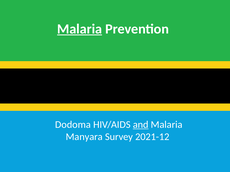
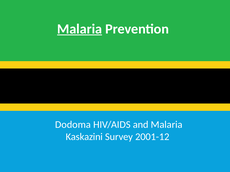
and underline: present -> none
Manyara: Manyara -> Kaskazini
2021-12: 2021-12 -> 2001-12
